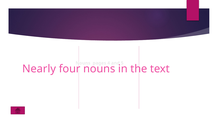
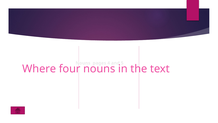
Nearly: Nearly -> Where
